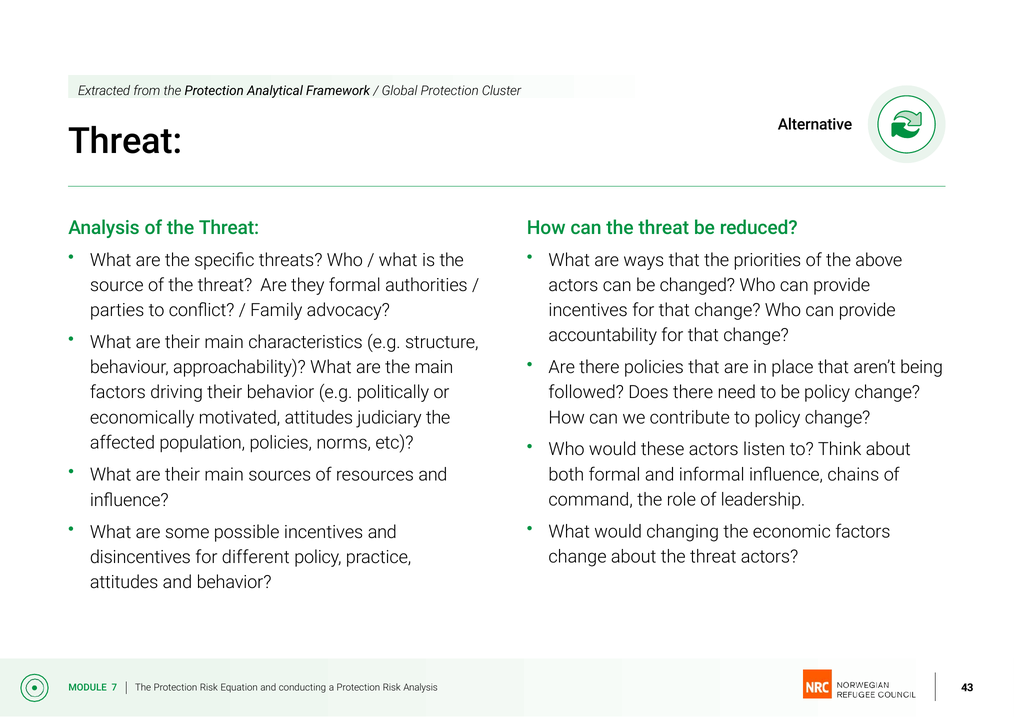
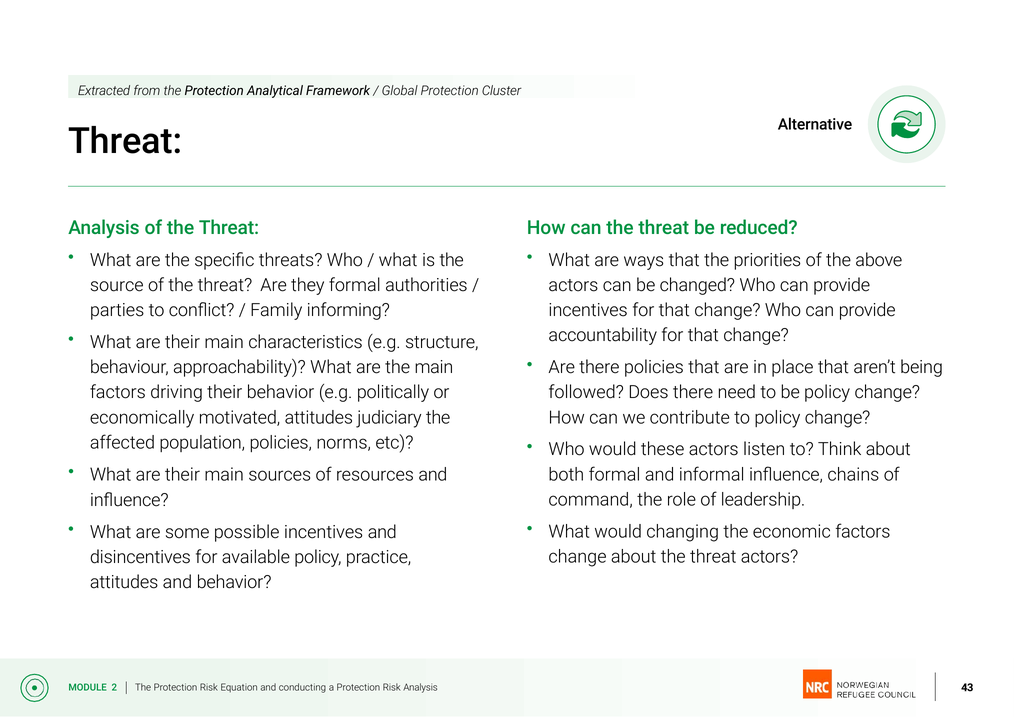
advocacy: advocacy -> informing
different: different -> available
7: 7 -> 2
